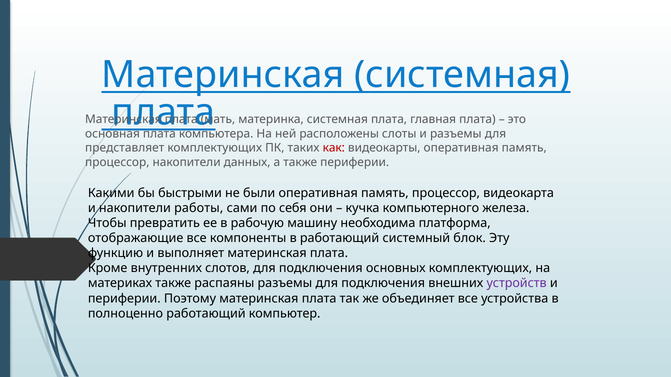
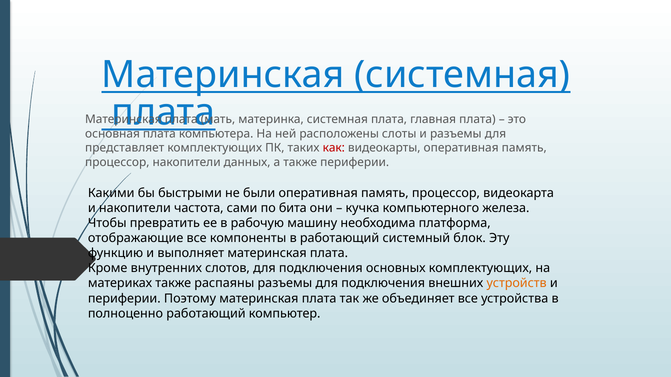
работы: работы -> частота
себя: себя -> бита
устройств colour: purple -> orange
